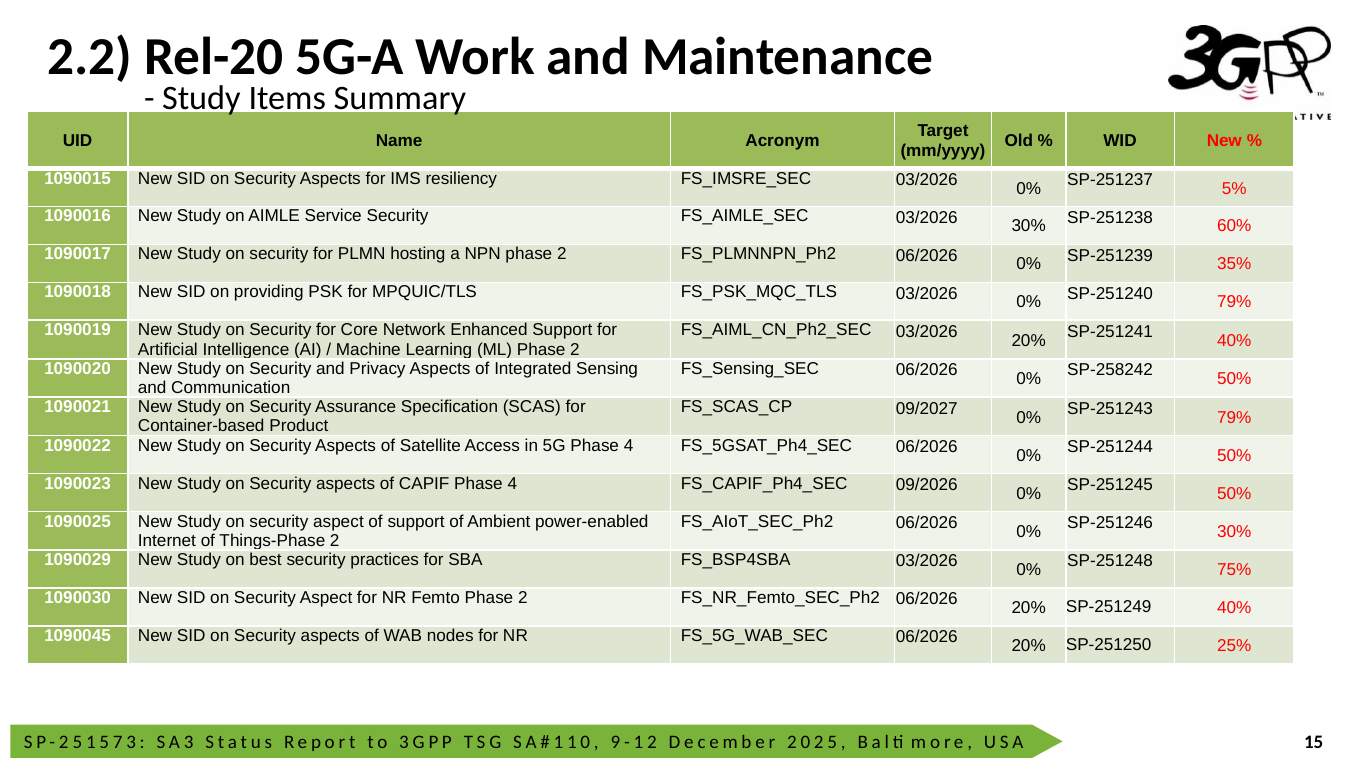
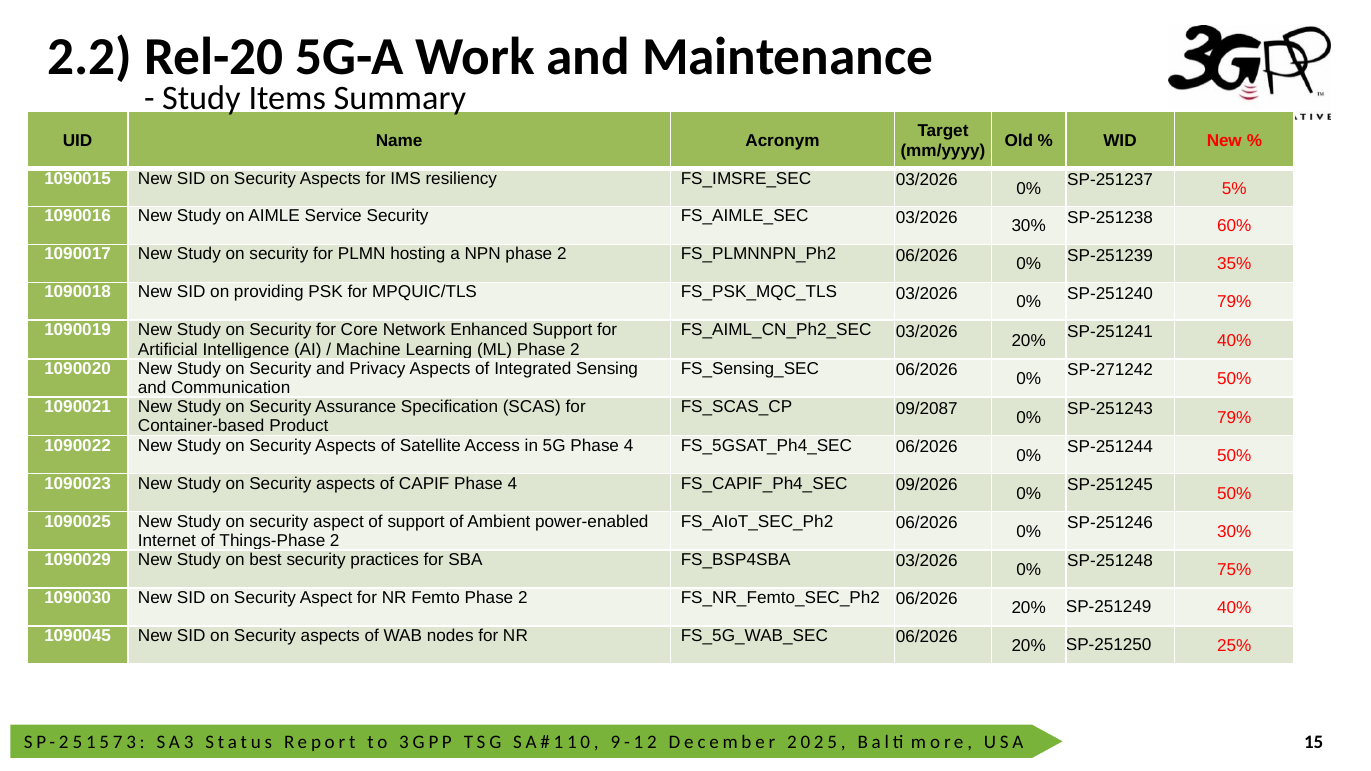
SP-258242: SP-258242 -> SP-271242
09/2027: 09/2027 -> 09/2087
